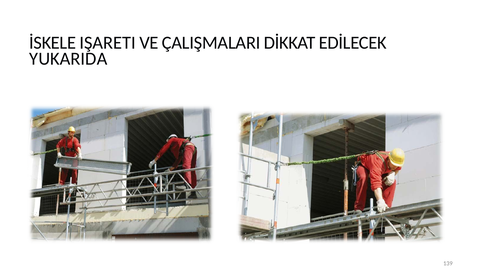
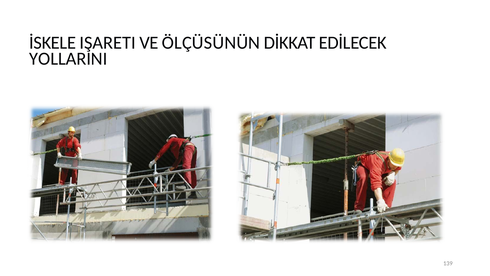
ÇALIŞMALARI: ÇALIŞMALARI -> ÖLÇÜSÜNÜN
YUKARIDA: YUKARIDA -> YOLLARINI
